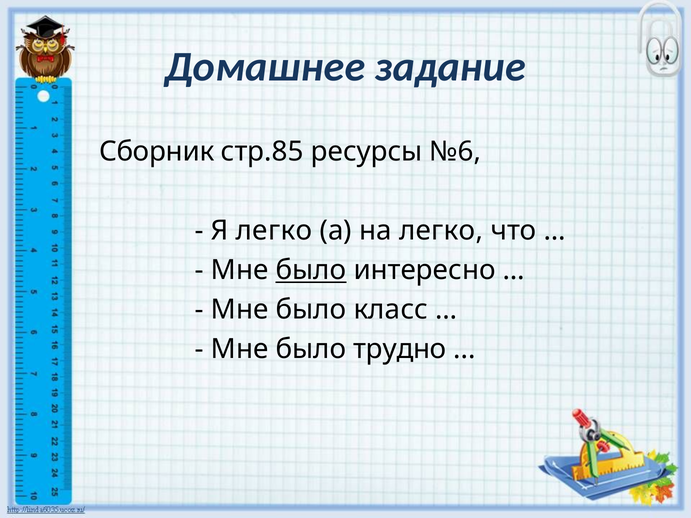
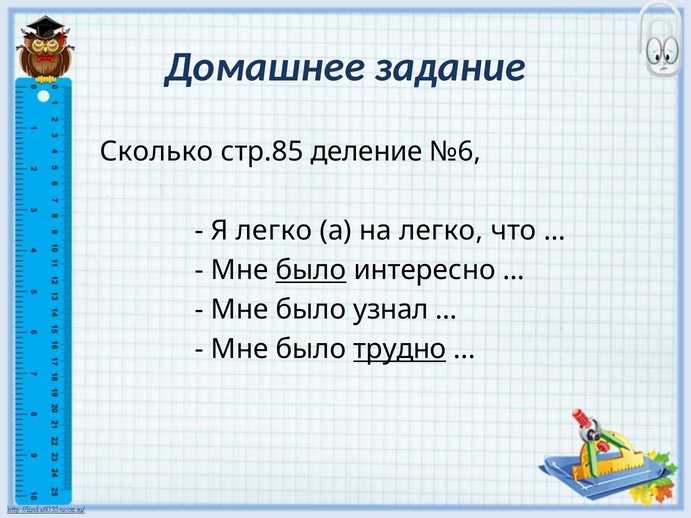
Сборник: Сборник -> Сколько
ресурсы: ресурсы -> деление
класс: класс -> узнал
трудно underline: none -> present
